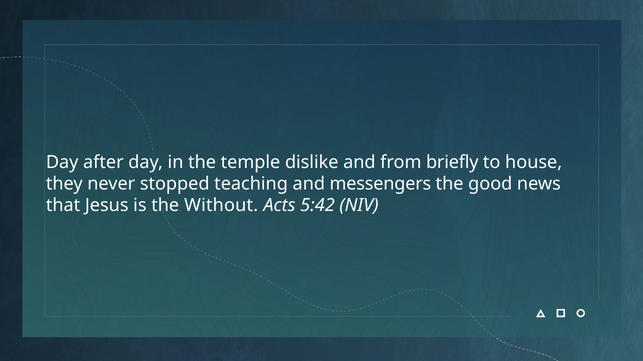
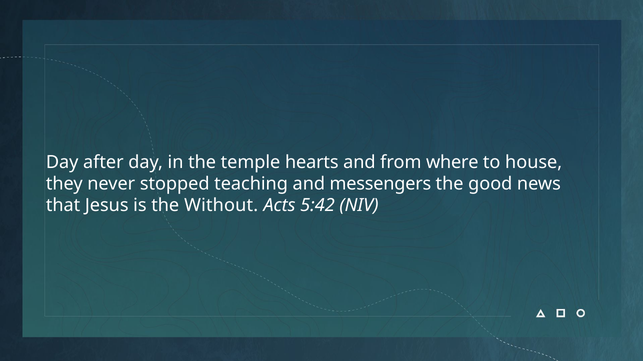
dislike: dislike -> hearts
briefly: briefly -> where
